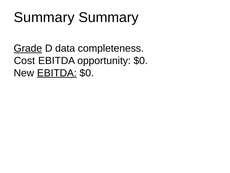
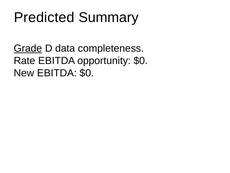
Summary at (44, 17): Summary -> Predicted
Cost: Cost -> Rate
EBITDA at (57, 73) underline: present -> none
